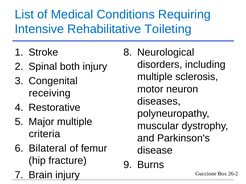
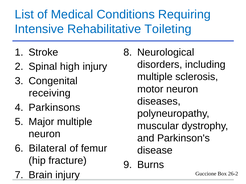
both: both -> high
Restorative: Restorative -> Parkinsons
criteria at (44, 134): criteria -> neuron
